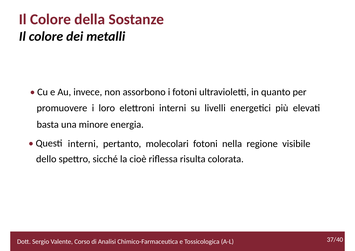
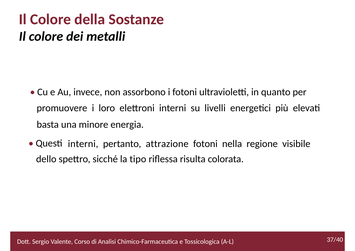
molecolari: molecolari -> attrazione
cioè: cioè -> tipo
